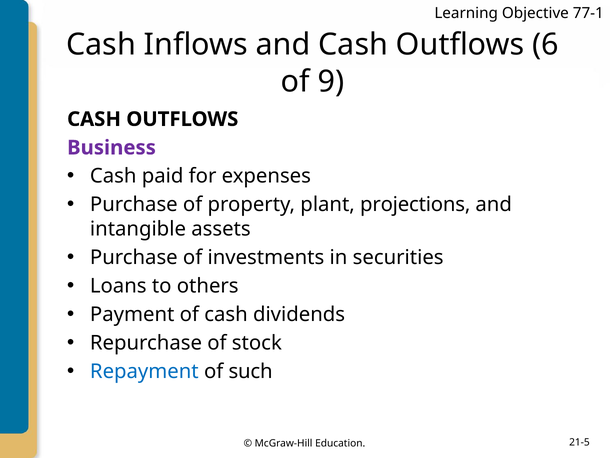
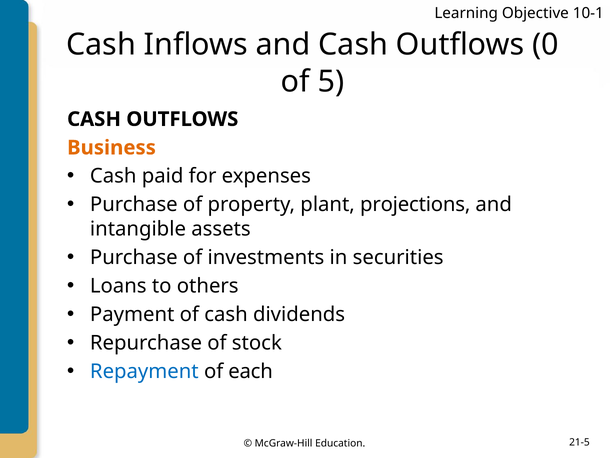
77-1: 77-1 -> 10-1
6: 6 -> 0
9: 9 -> 5
Business colour: purple -> orange
such: such -> each
